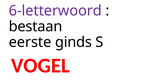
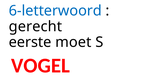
6-letterwoord colour: purple -> blue
bestaan: bestaan -> gerecht
ginds: ginds -> moet
